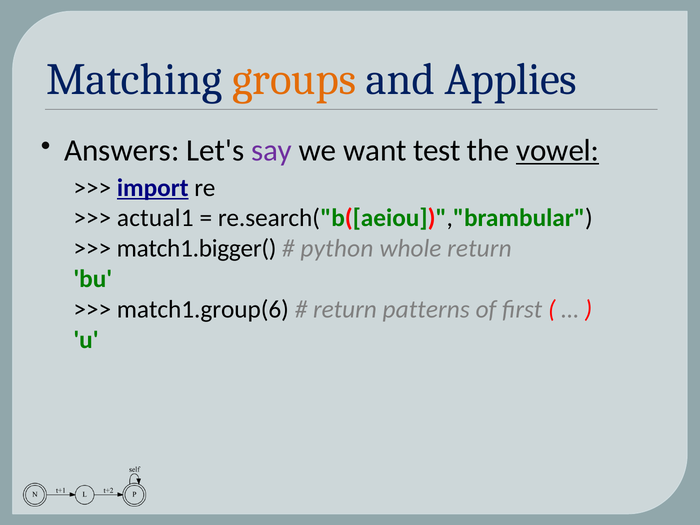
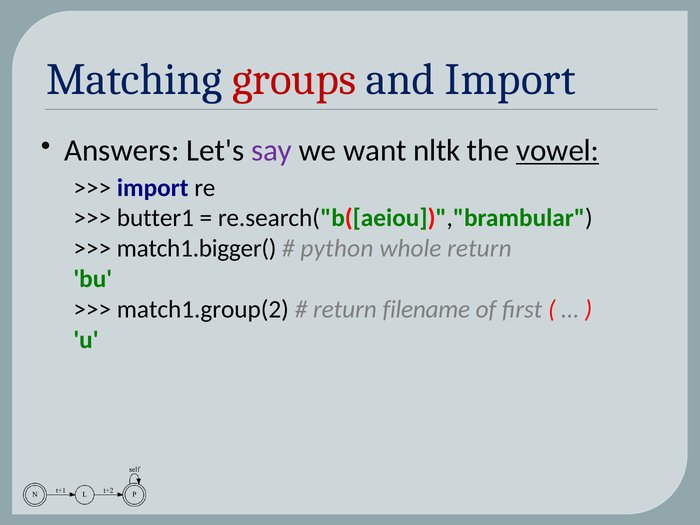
groups colour: orange -> red
and Applies: Applies -> Import
test: test -> nltk
import at (153, 188) underline: present -> none
actual1: actual1 -> butter1
match1.group(6: match1.group(6 -> match1.group(2
patterns: patterns -> filename
